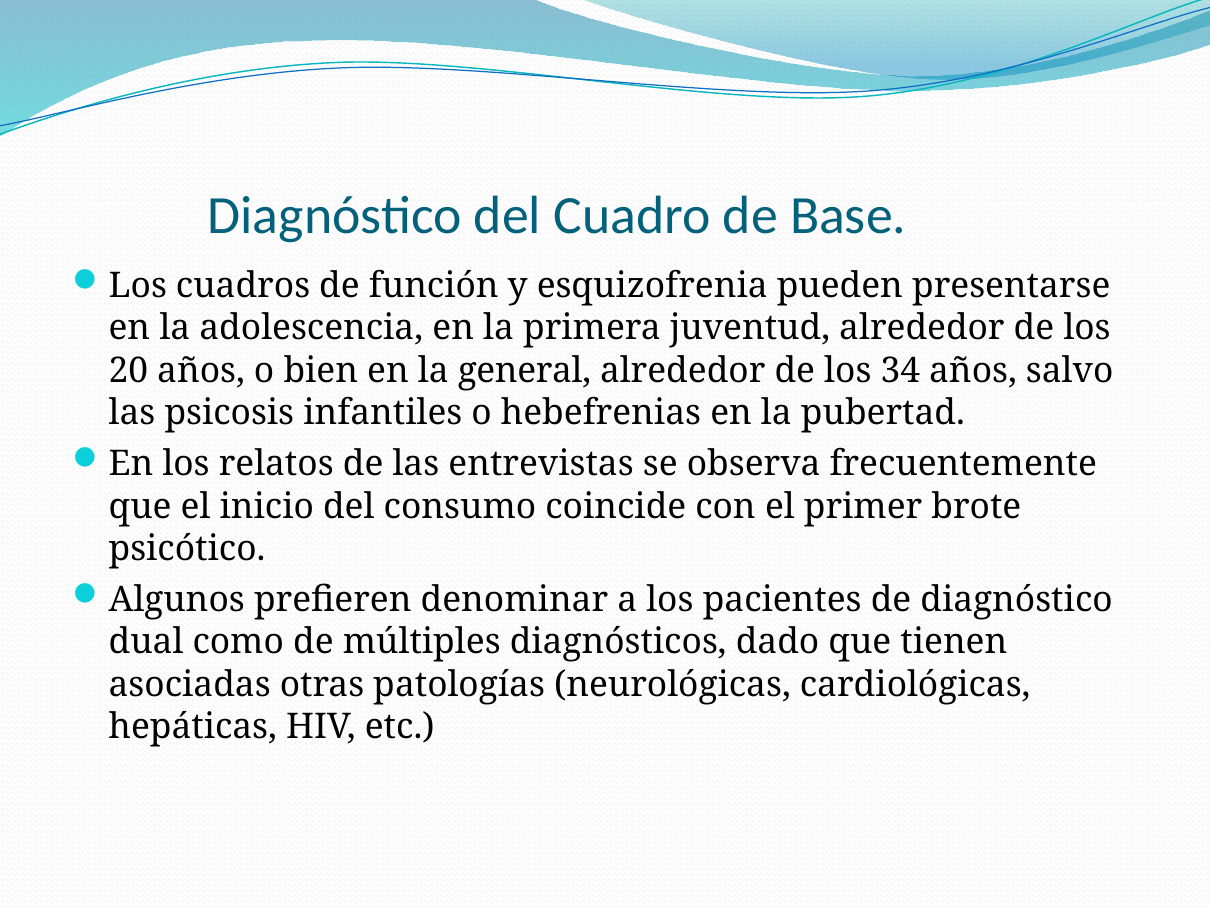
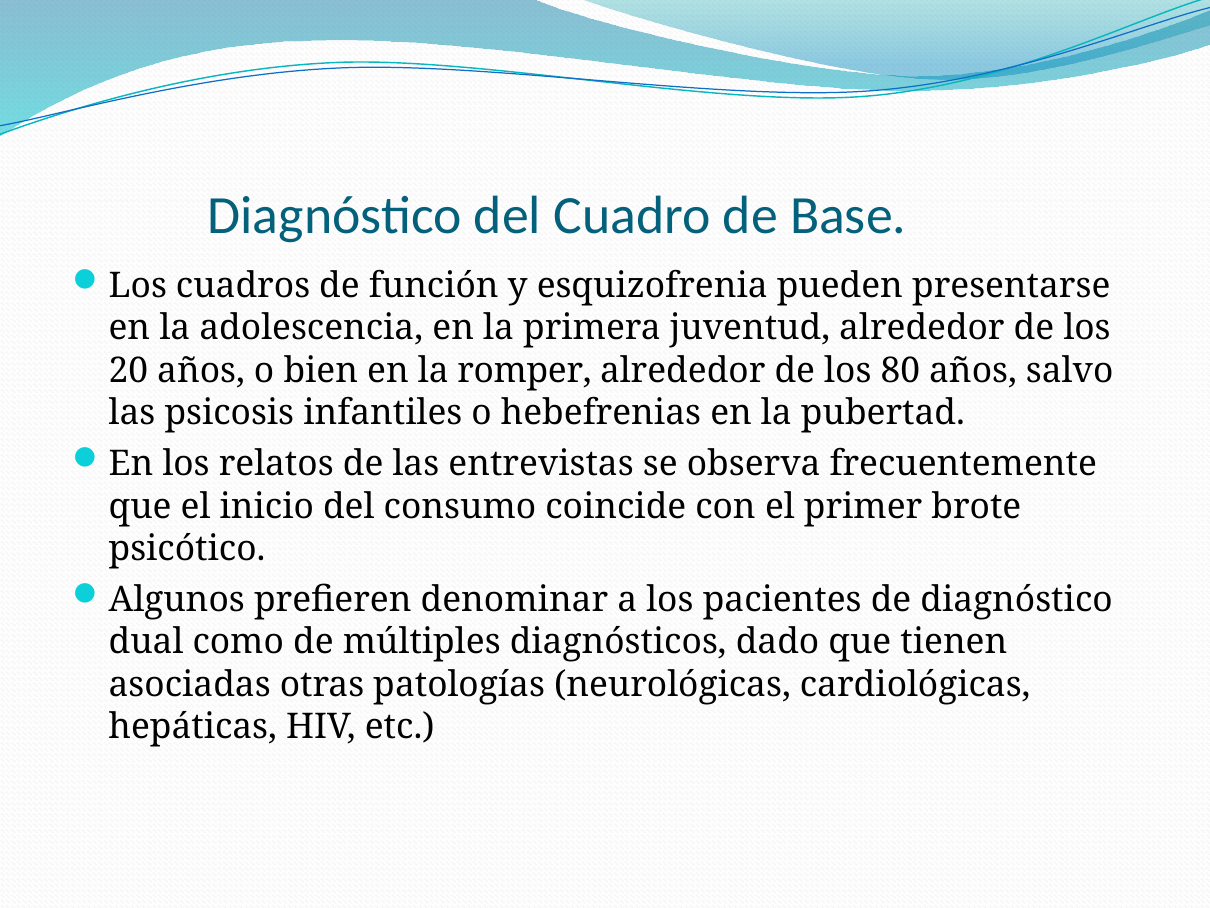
general: general -> romper
34: 34 -> 80
